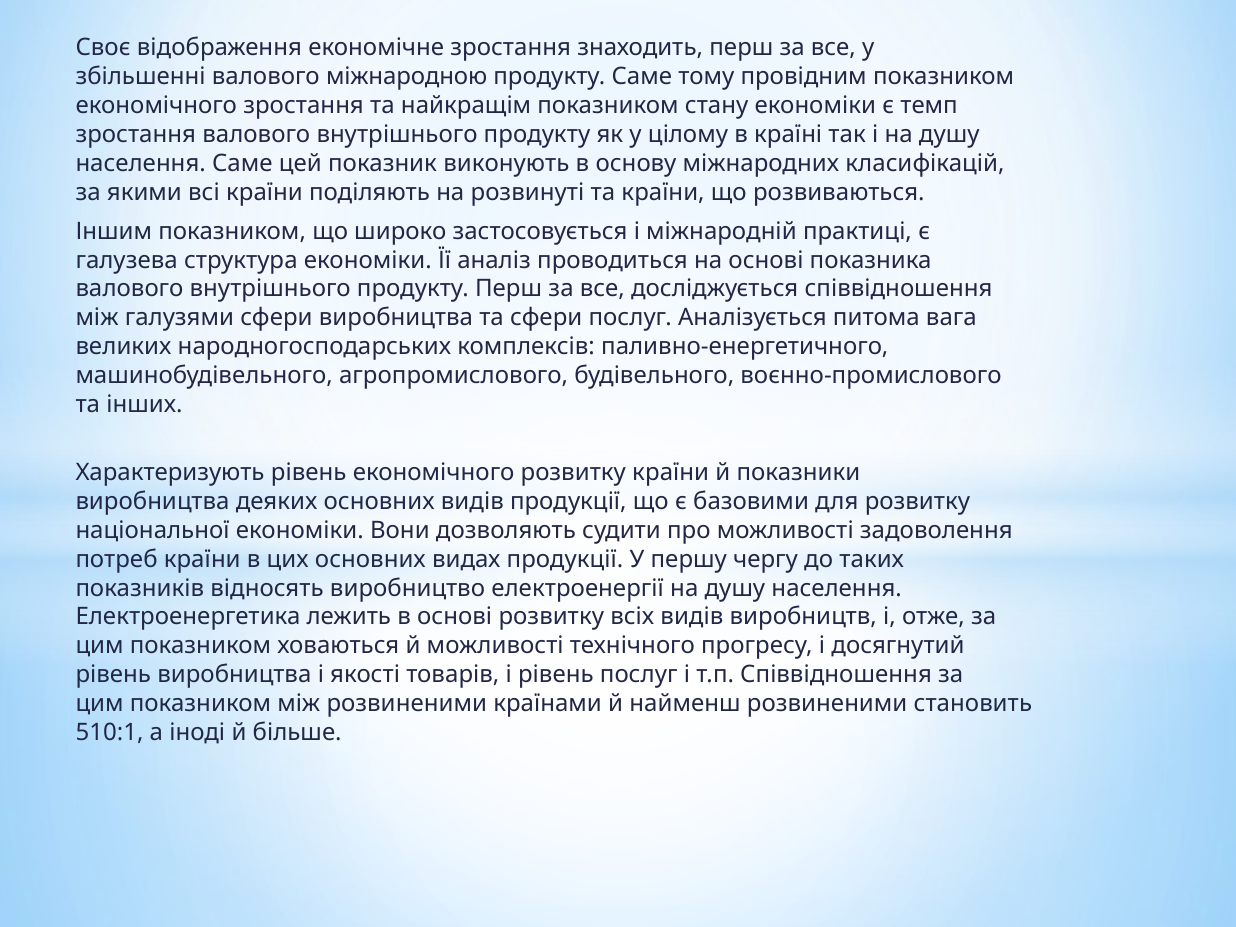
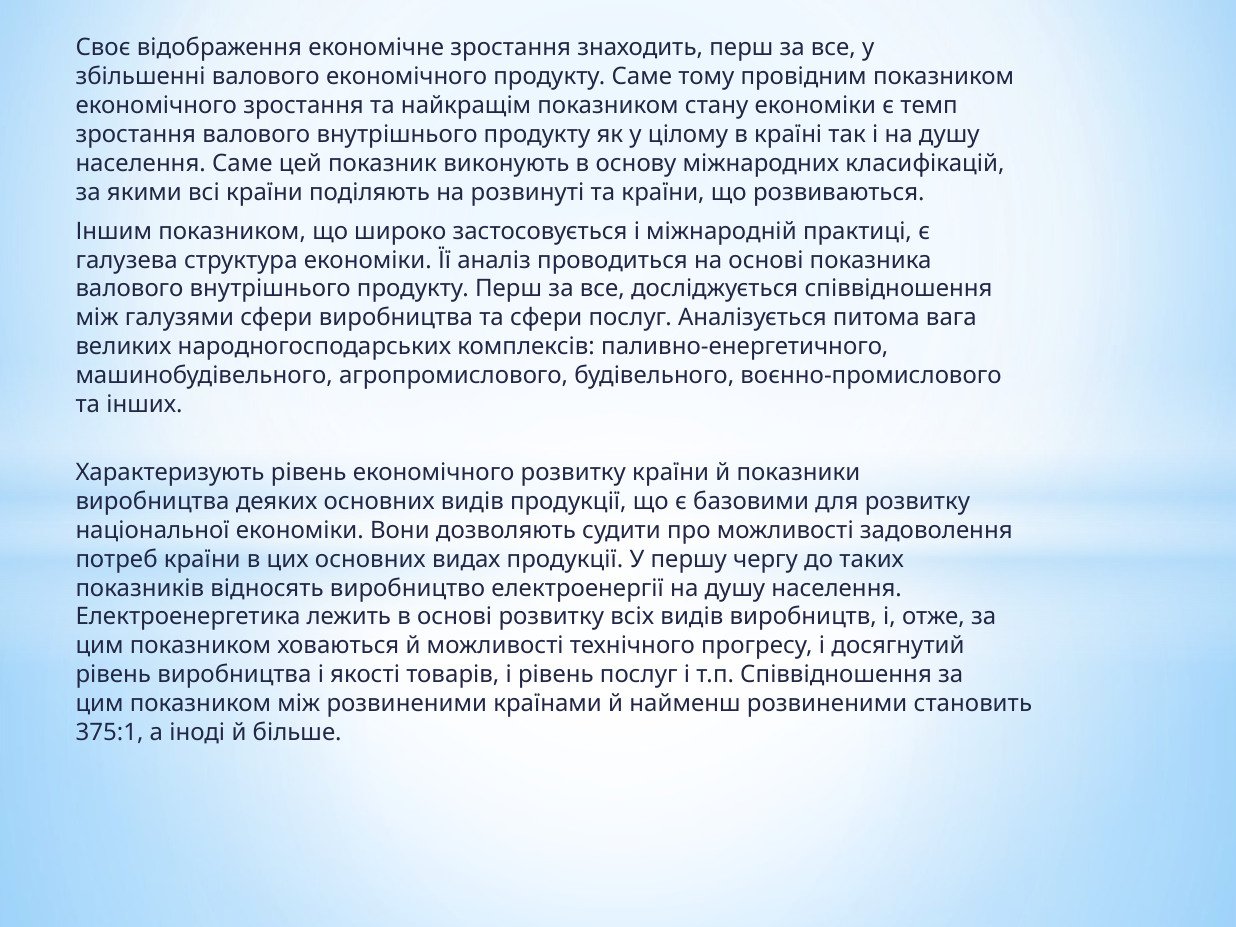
валового міжнародною: міжнародною -> економічного
510:1: 510:1 -> 375:1
